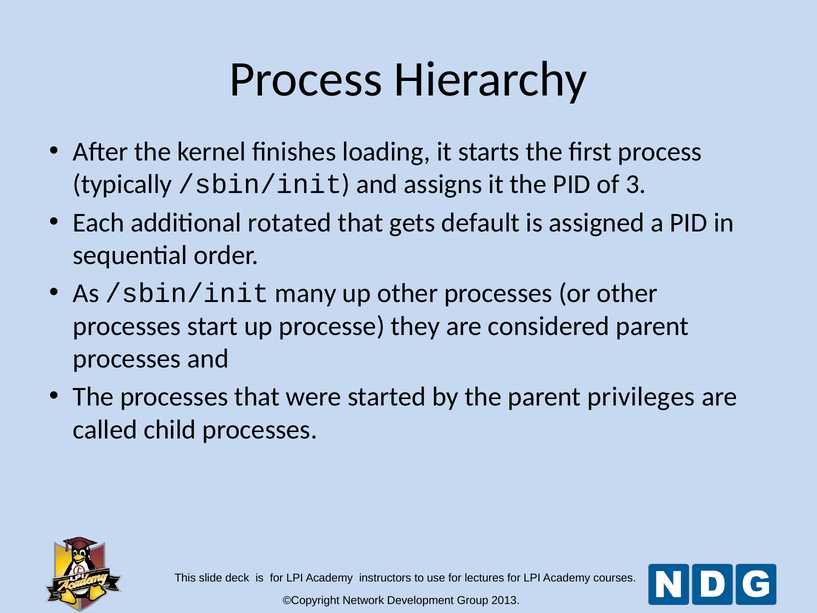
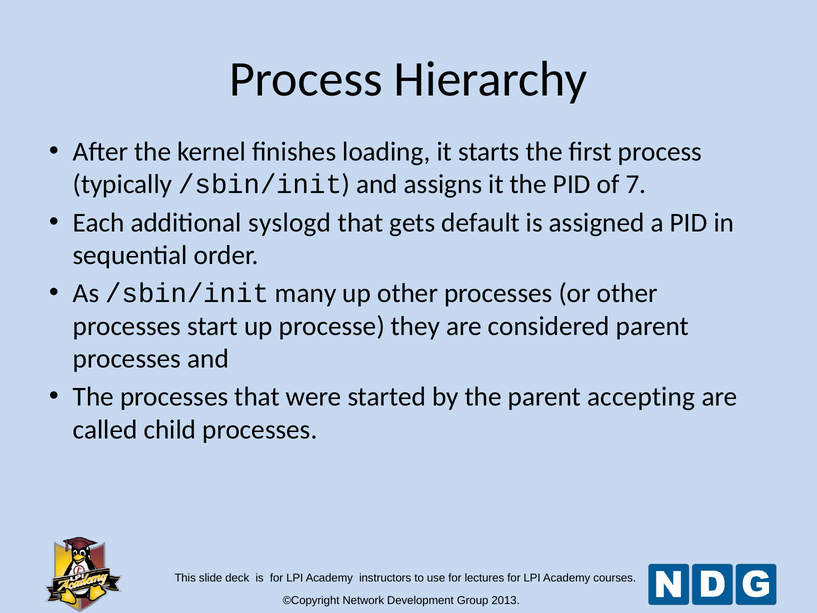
3: 3 -> 7
rotated: rotated -> syslogd
privileges: privileges -> accepting
